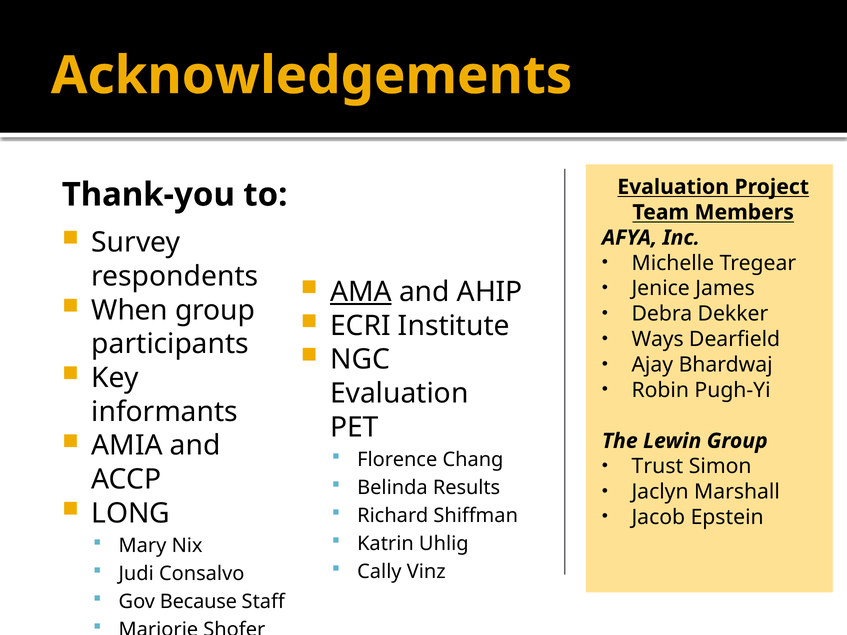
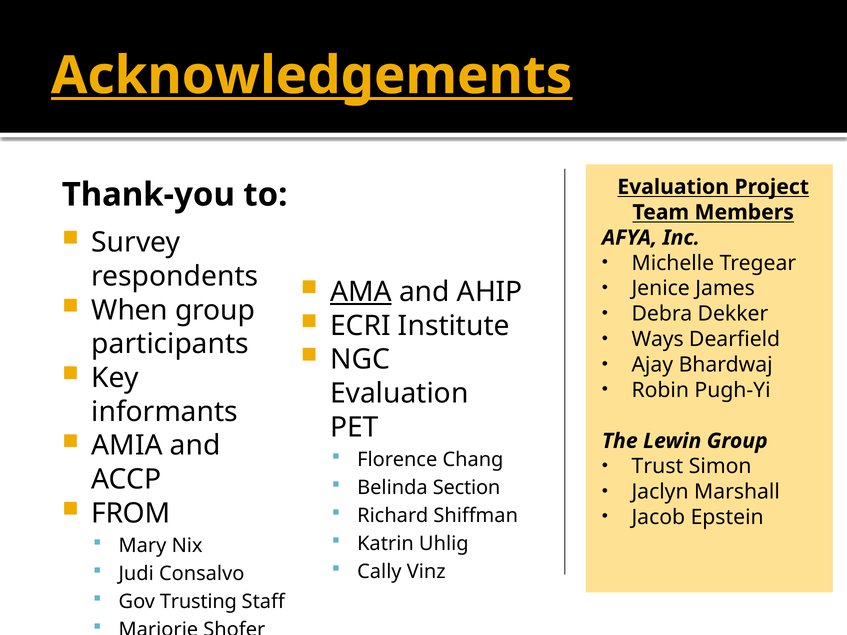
Acknowledgements underline: none -> present
Results: Results -> Section
LONG: LONG -> FROM
Because: Because -> Trusting
